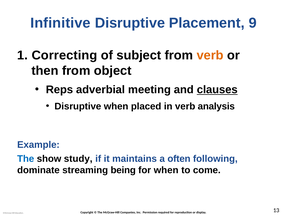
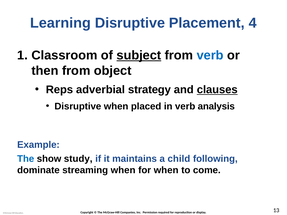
Infinitive: Infinitive -> Learning
9: 9 -> 4
Correcting: Correcting -> Classroom
subject underline: none -> present
verb at (210, 55) colour: orange -> blue
meeting: meeting -> strategy
often: often -> child
streaming being: being -> when
